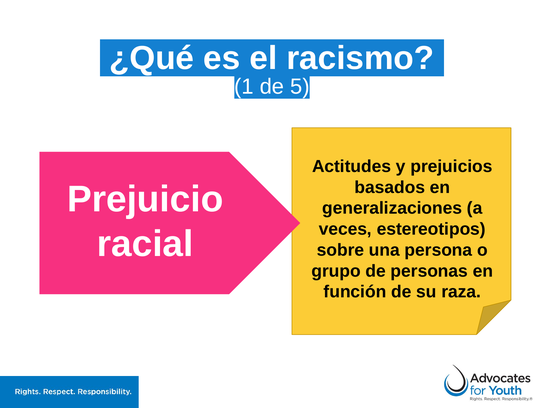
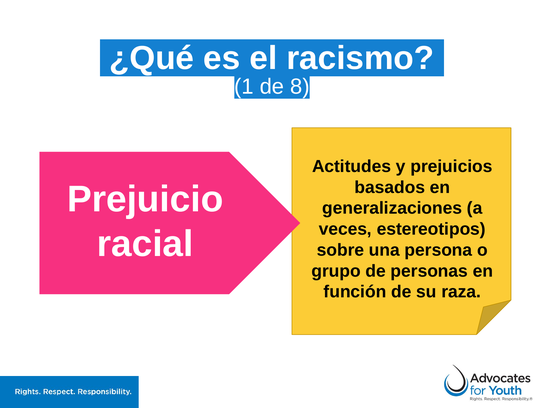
5: 5 -> 8
